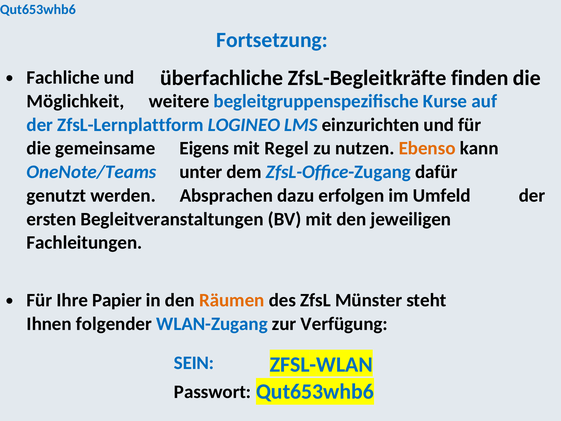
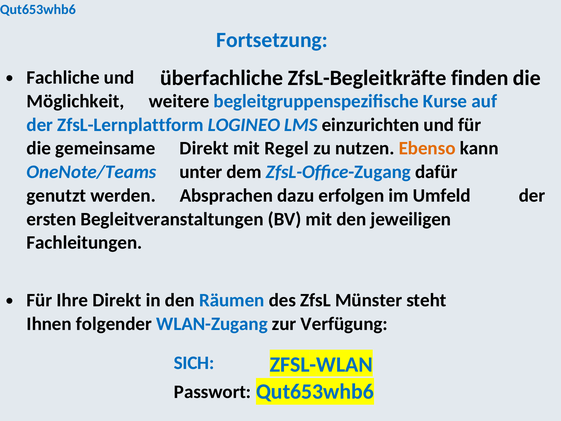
Eigens at (204, 148): Eigens -> Direkt
Ihre Papier: Papier -> Direkt
Räumen colour: orange -> blue
SEIN: SEIN -> SICH
